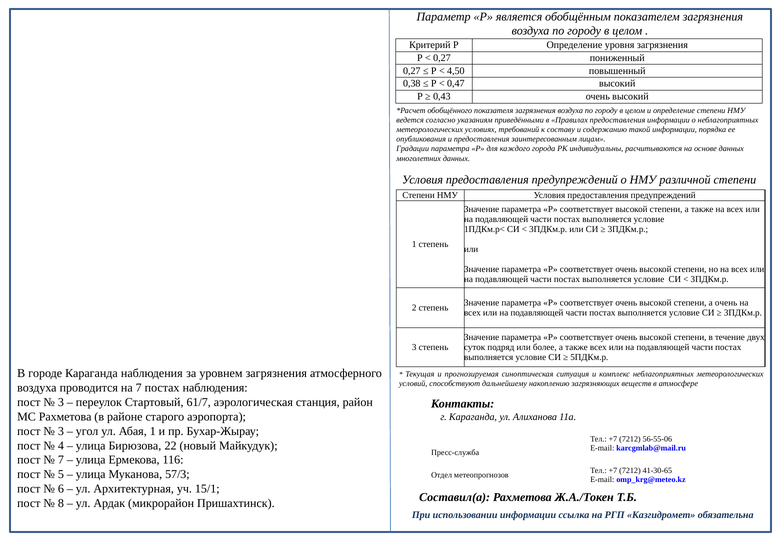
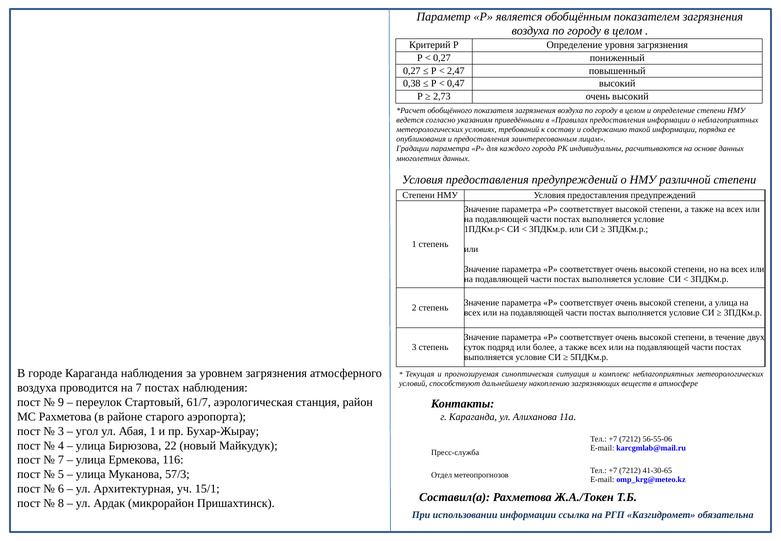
4,50: 4,50 -> 2,47
0,43: 0,43 -> 2,73
а очень: очень -> улица
3 at (61, 402): 3 -> 9
